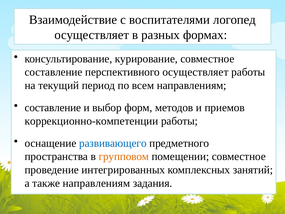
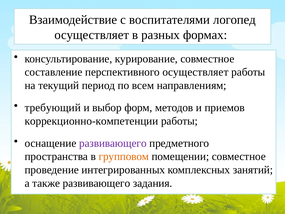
составление at (53, 108): составление -> требующий
развивающего at (113, 143) colour: blue -> purple
также направлениям: направлениям -> развивающего
